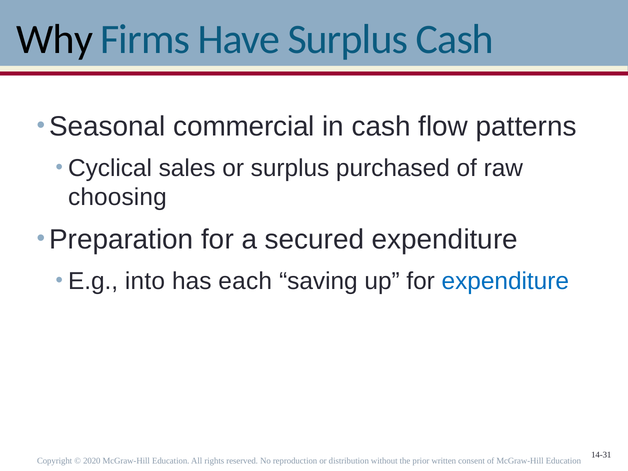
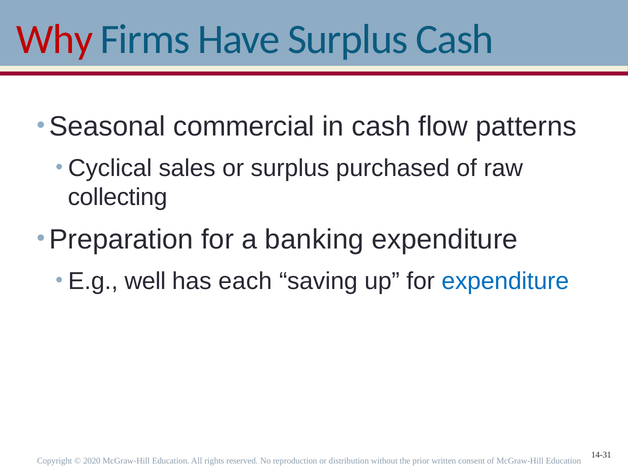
Why colour: black -> red
choosing: choosing -> collecting
secured: secured -> banking
into: into -> well
